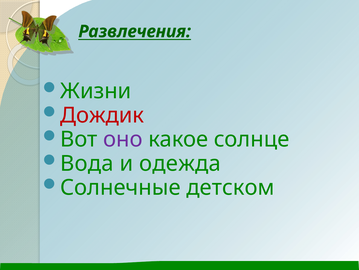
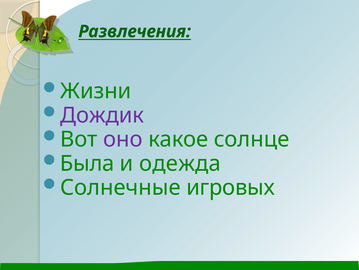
Дождик colour: red -> purple
Вода: Вода -> Была
детском: детском -> игровых
